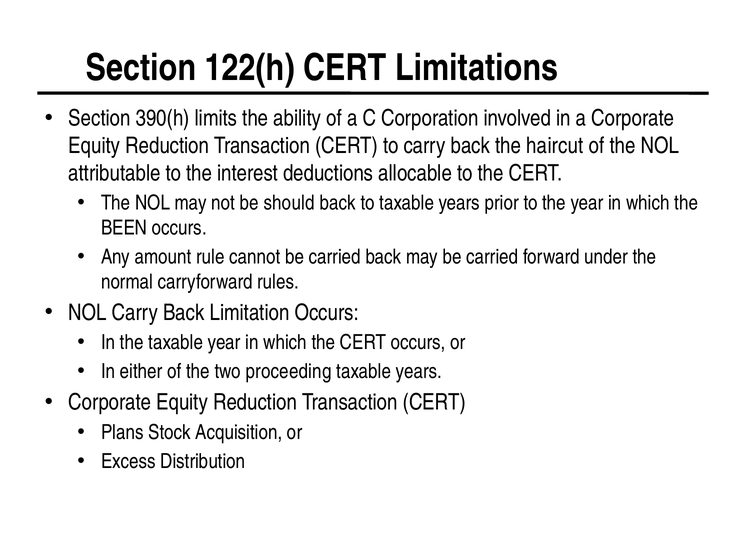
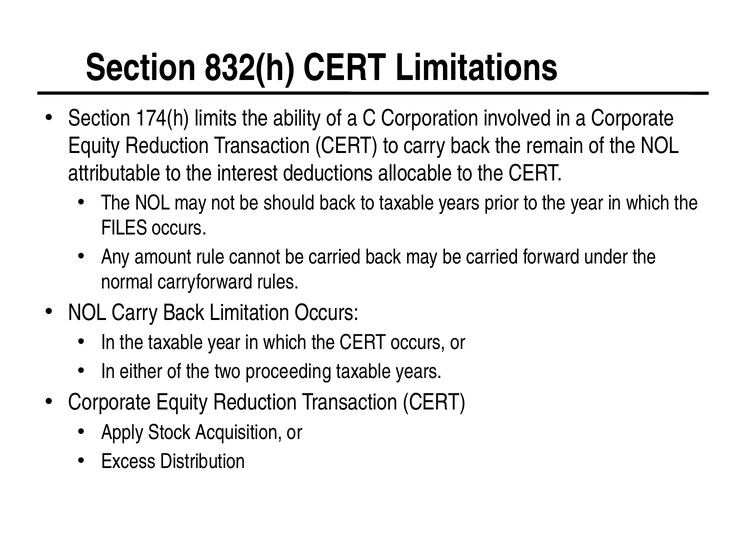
122(h: 122(h -> 832(h
390(h: 390(h -> 174(h
haircut: haircut -> remain
BEEN: BEEN -> FILES
Plans: Plans -> Apply
